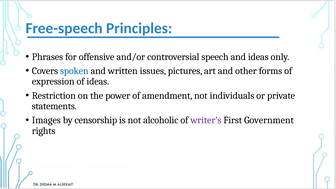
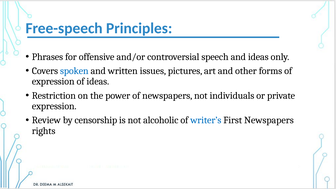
of amendment: amendment -> newspapers
statements at (54, 106): statements -> expression
Images: Images -> Review
writer’s colour: purple -> blue
First Government: Government -> Newspapers
